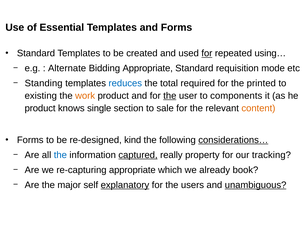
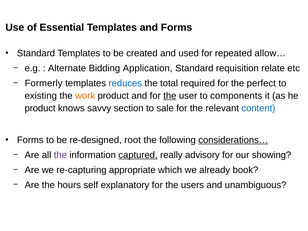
for at (207, 53) underline: present -> none
using…: using… -> allow…
Bidding Appropriate: Appropriate -> Application
mode: mode -> relate
Standing: Standing -> Formerly
printed: printed -> perfect
single: single -> savvy
content colour: orange -> blue
kind: kind -> root
the at (60, 155) colour: blue -> purple
property: property -> advisory
tracking: tracking -> showing
major: major -> hours
explanatory underline: present -> none
unambiguous underline: present -> none
